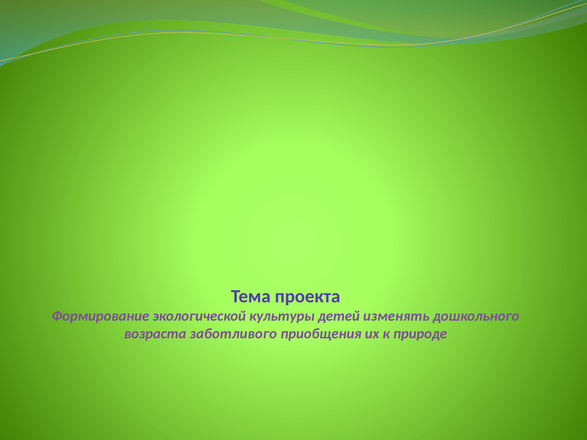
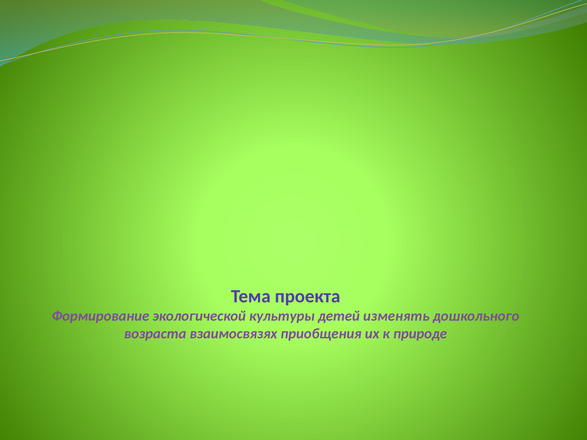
заботливого: заботливого -> взаимосвязях
